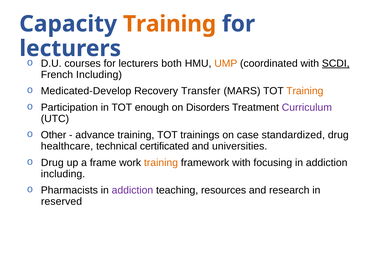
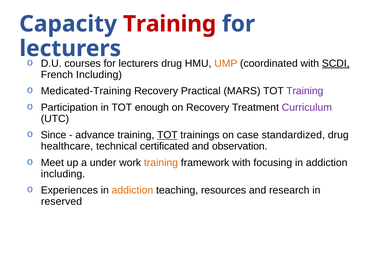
Training at (170, 24) colour: orange -> red
lecturers both: both -> drug
Medicated-Develop: Medicated-Develop -> Medicated-Training
Transfer: Transfer -> Practical
Training at (305, 91) colour: orange -> purple
on Disorders: Disorders -> Recovery
Other: Other -> Since
TOT at (167, 135) underline: none -> present
universities: universities -> observation
Drug at (52, 163): Drug -> Meet
frame: frame -> under
Pharmacists: Pharmacists -> Experiences
addiction at (132, 190) colour: purple -> orange
